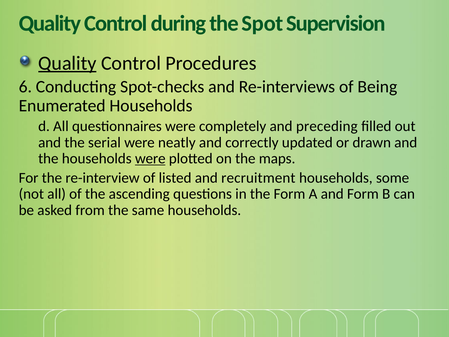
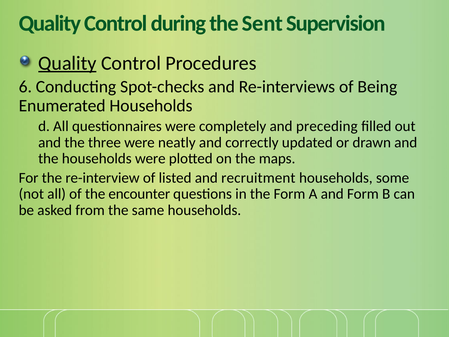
Spot: Spot -> Sent
serial: serial -> three
were at (150, 158) underline: present -> none
ascending: ascending -> encounter
